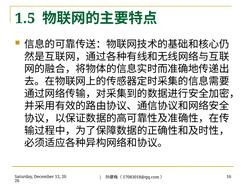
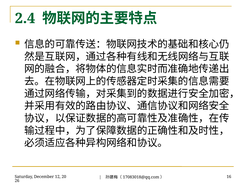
1.5: 1.5 -> 2.4
